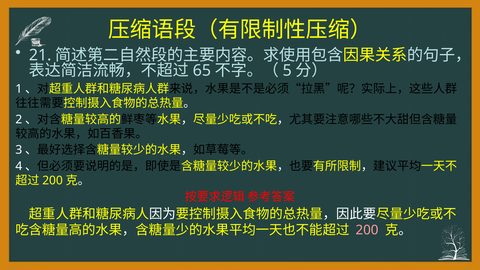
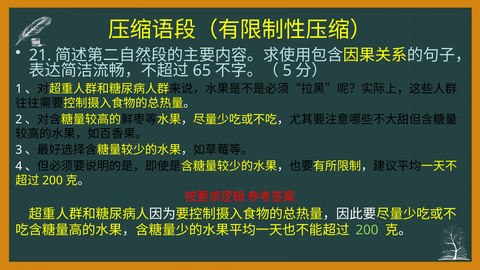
200 colour: pink -> light green
